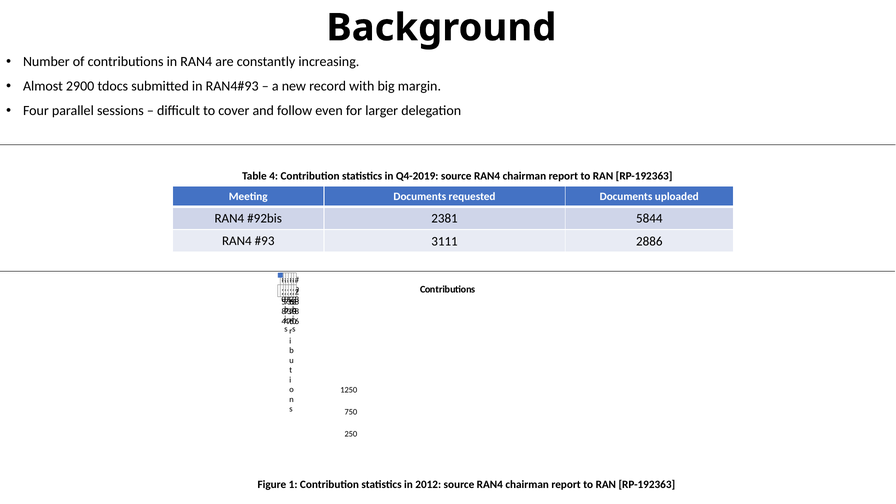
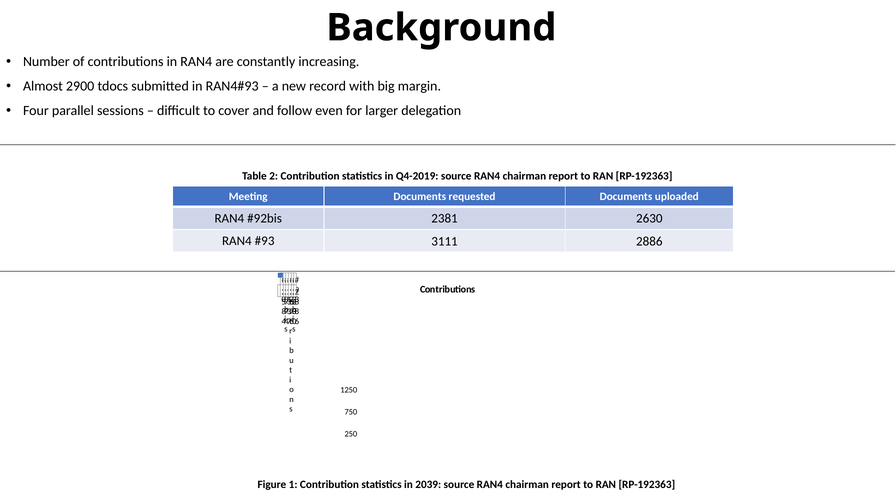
Table 4: 4 -> 2
5844: 5844 -> 2630
2012: 2012 -> 2039
